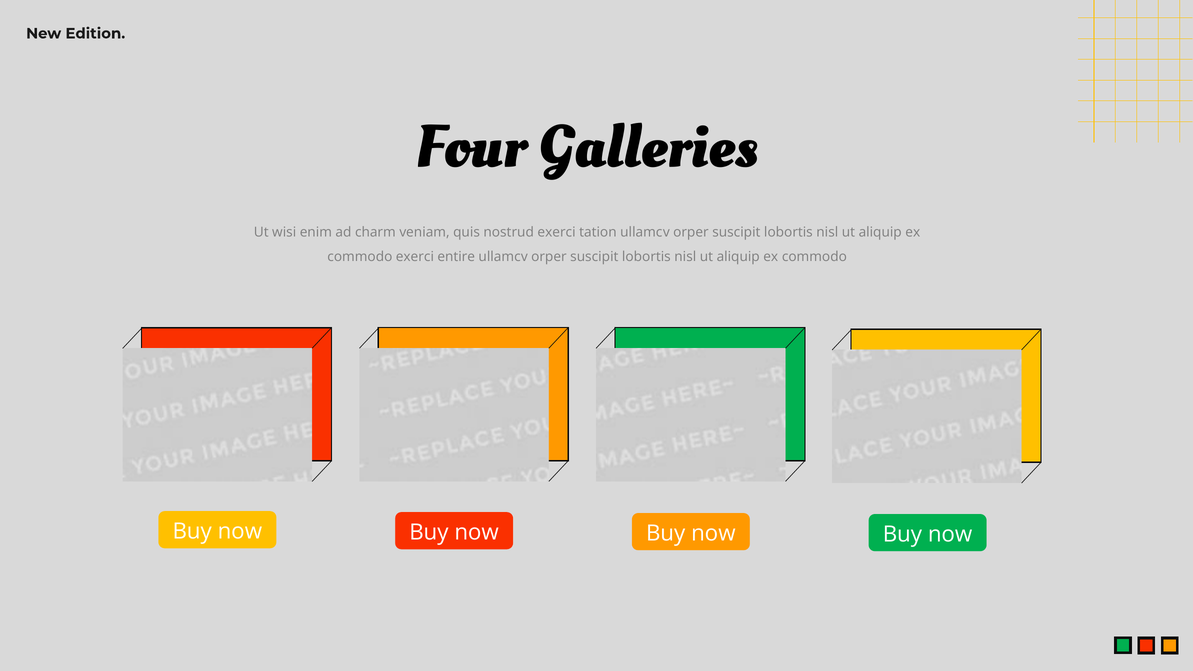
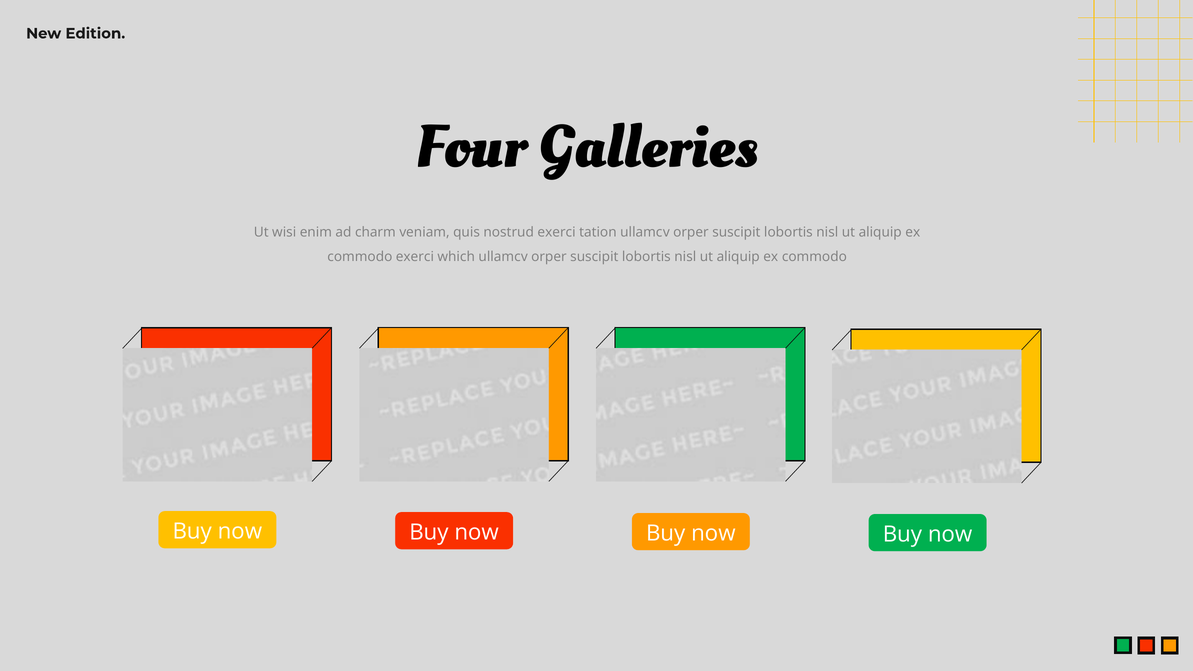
entire: entire -> which
